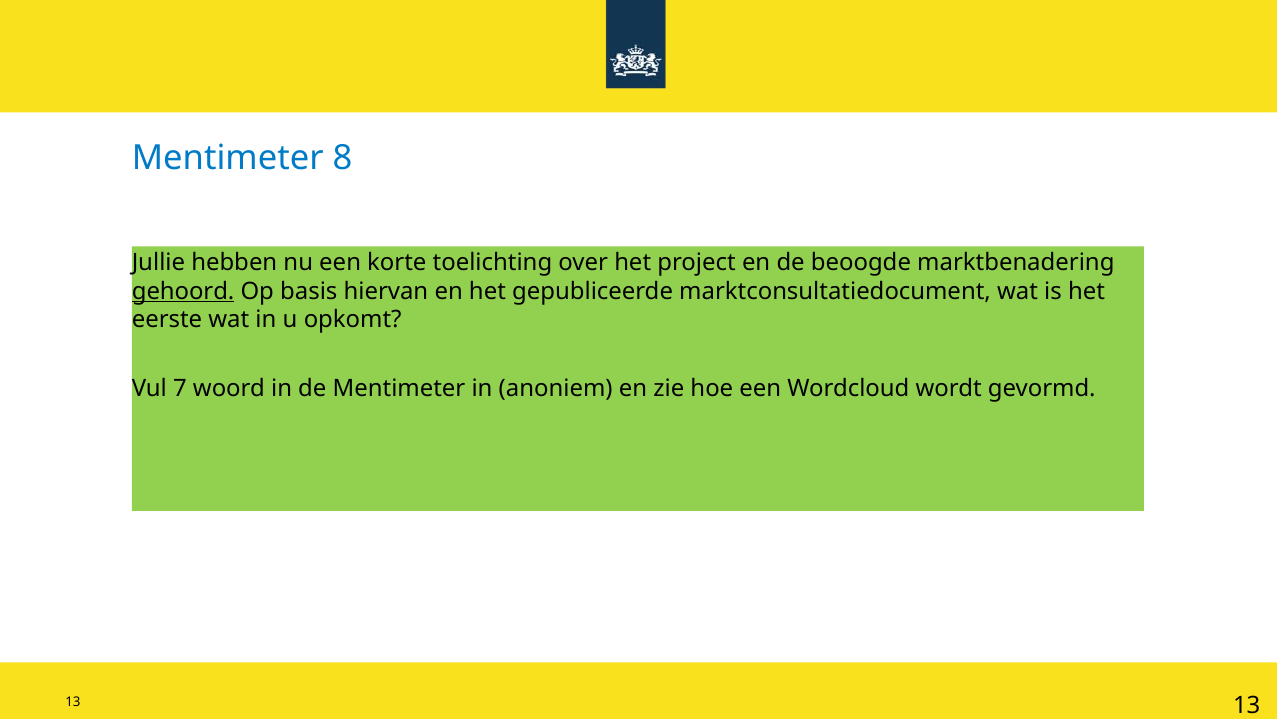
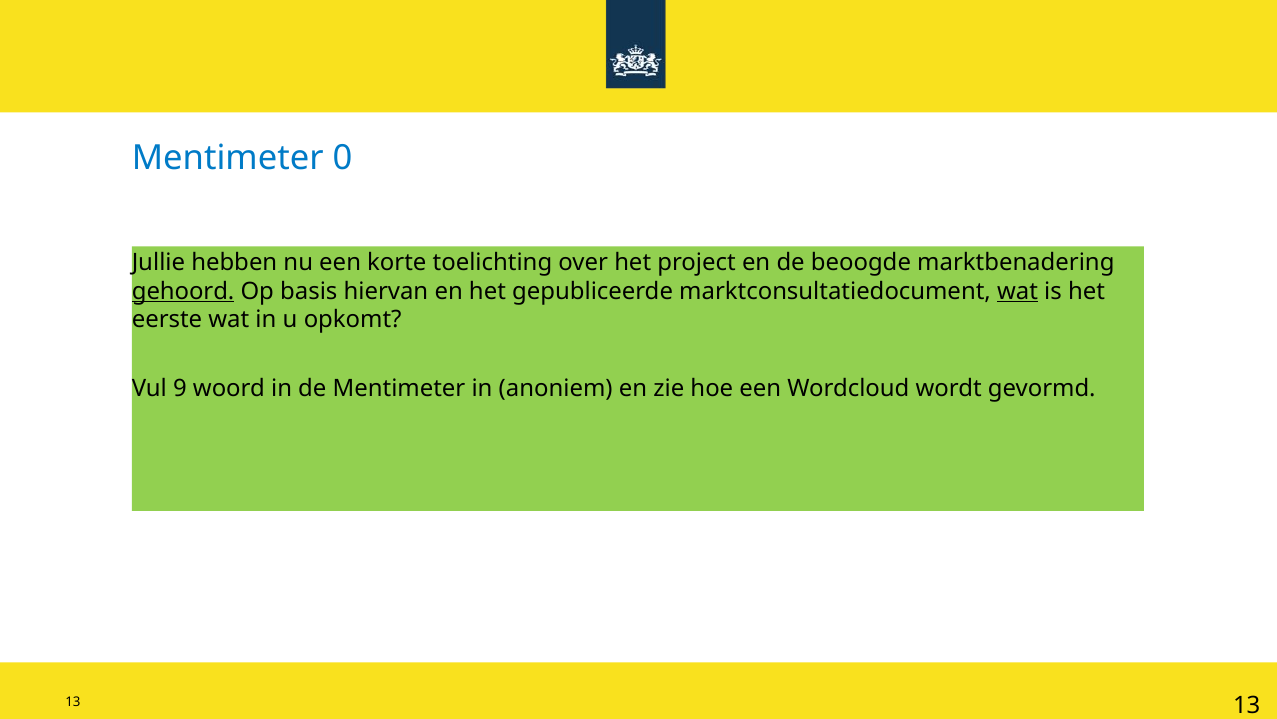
8: 8 -> 0
wat at (1018, 291) underline: none -> present
7: 7 -> 9
